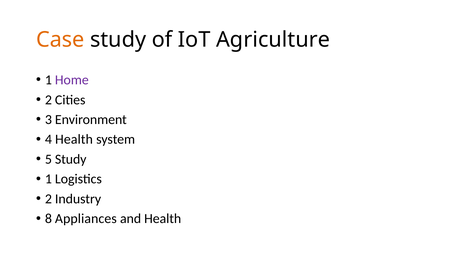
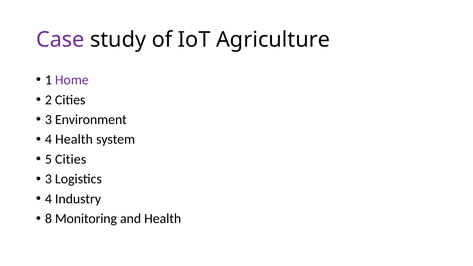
Case colour: orange -> purple
5 Study: Study -> Cities
1 at (48, 179): 1 -> 3
2 at (48, 199): 2 -> 4
Appliances: Appliances -> Monitoring
